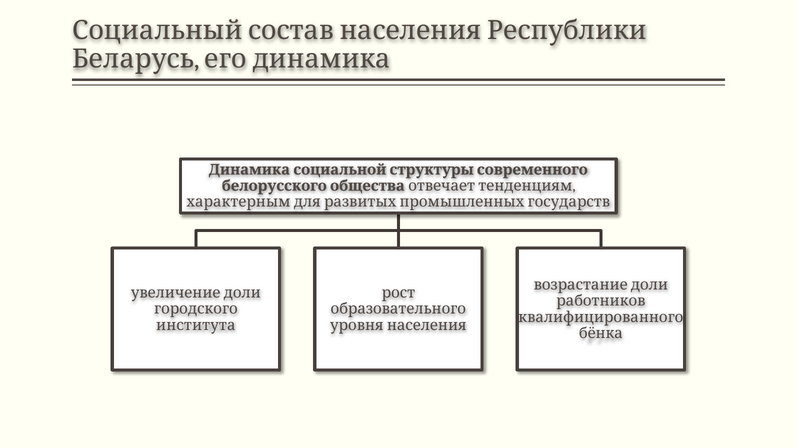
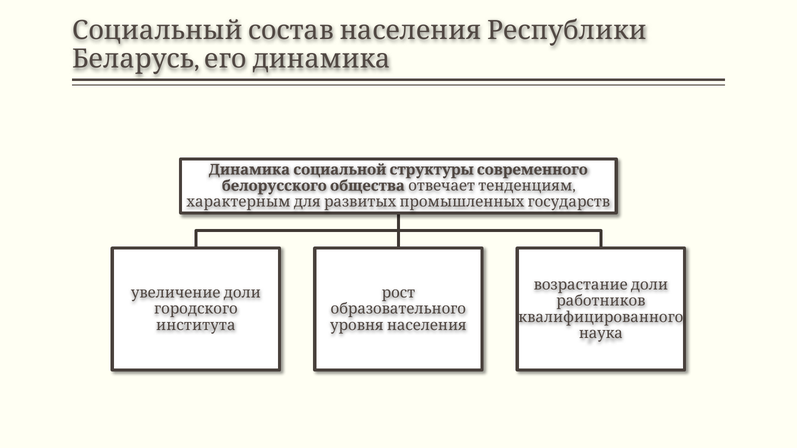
бёнка: бёнка -> наука
